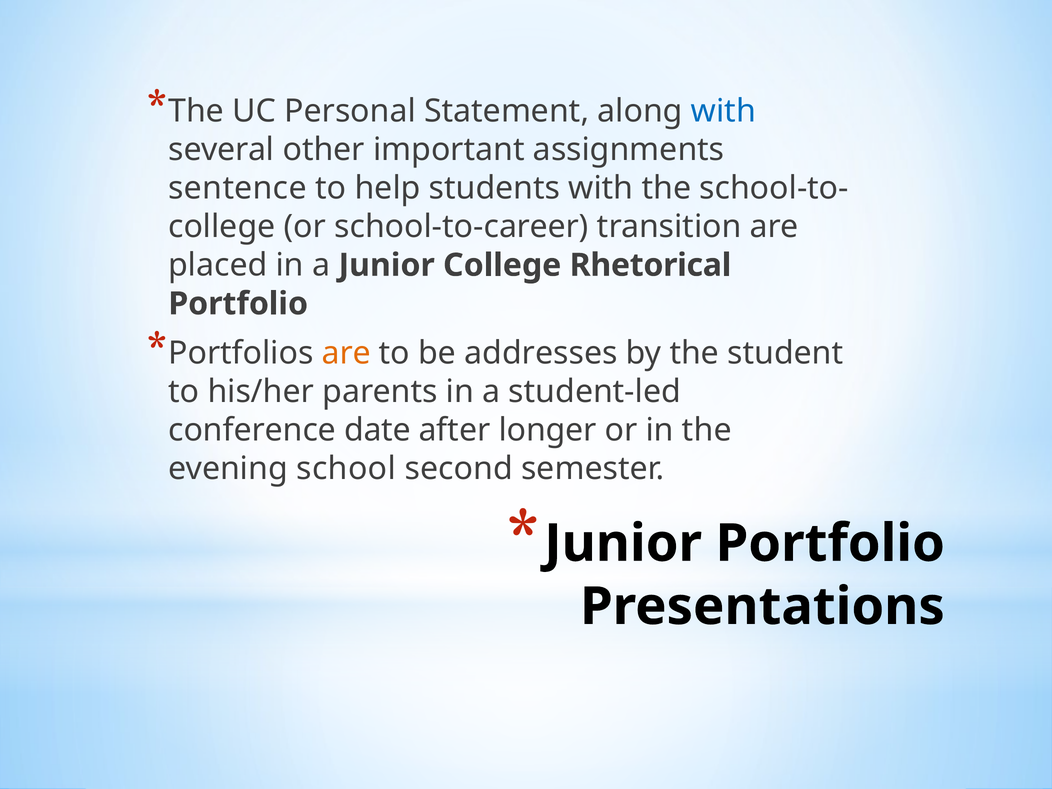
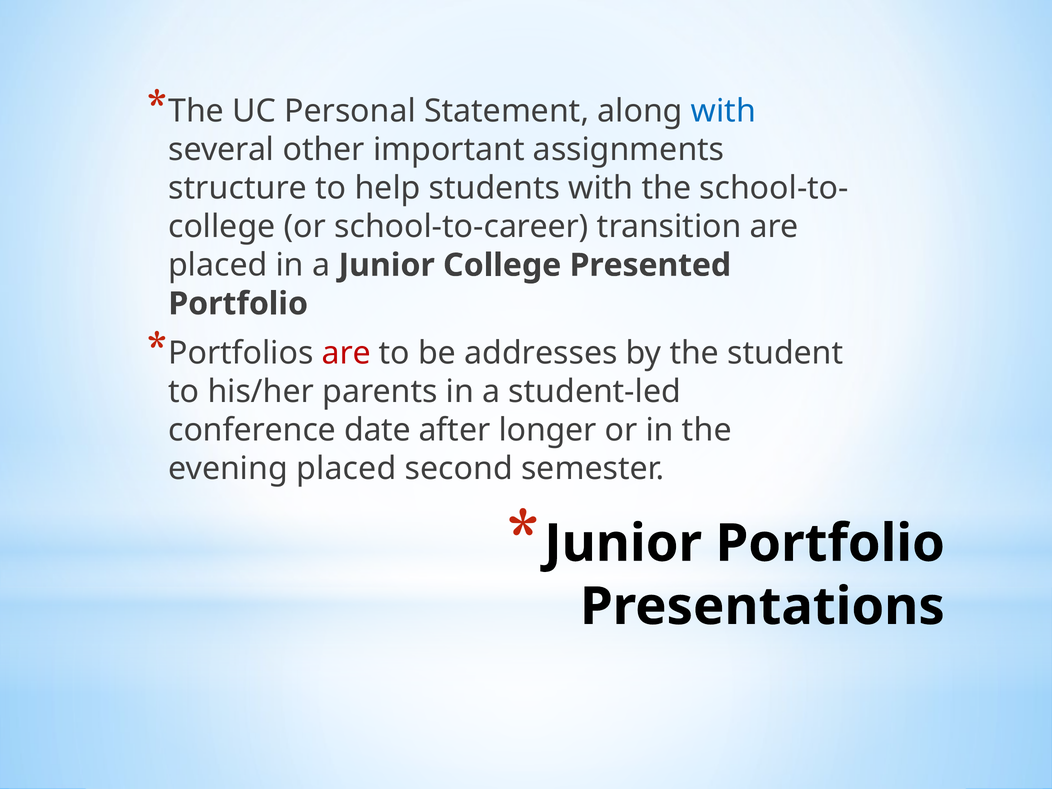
sentence: sentence -> structure
Rhetorical: Rhetorical -> Presented
are at (346, 353) colour: orange -> red
evening school: school -> placed
